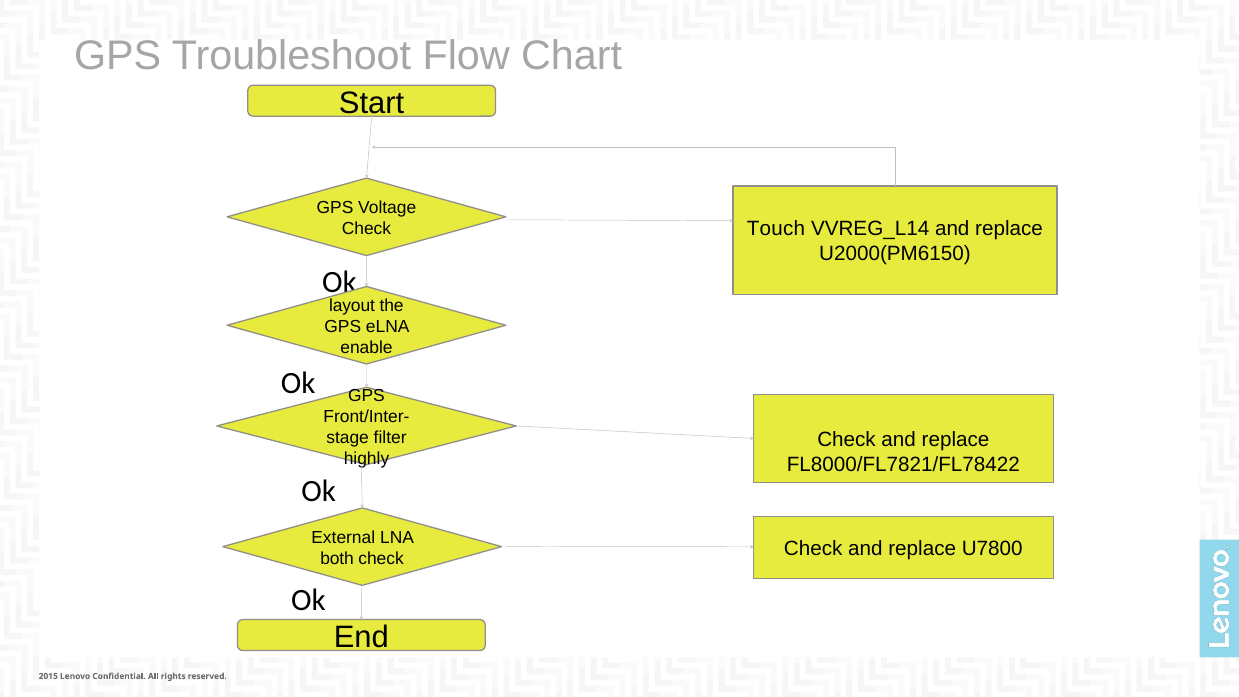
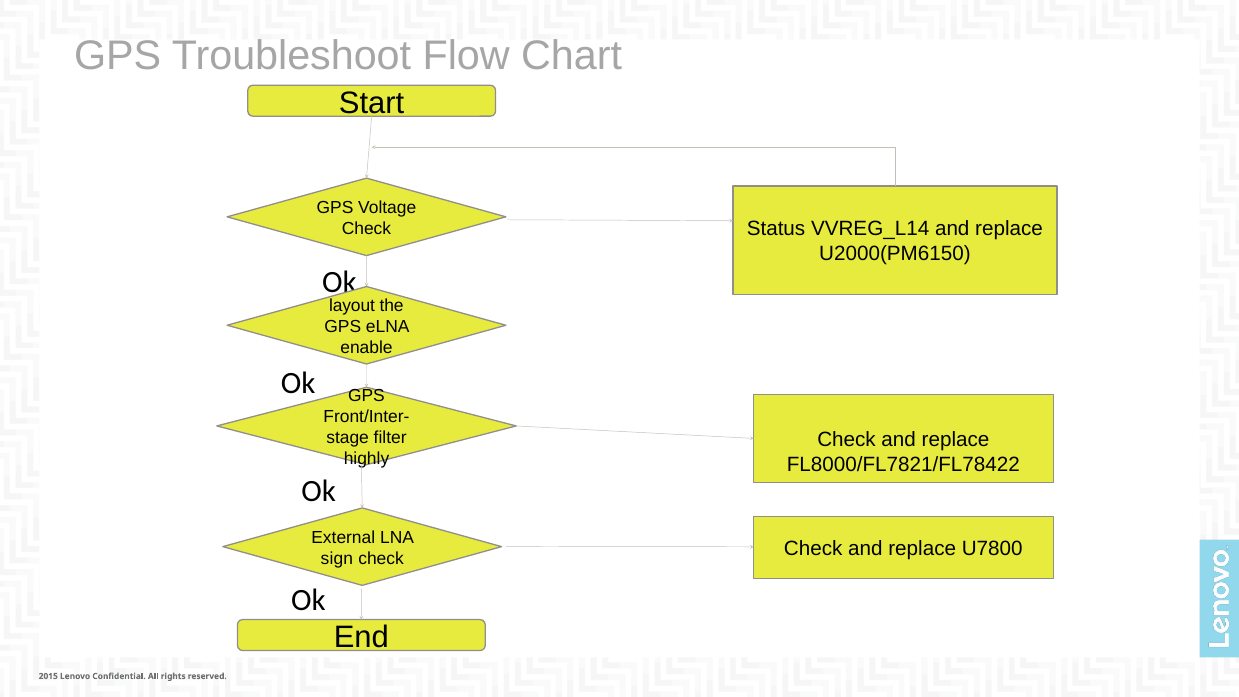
Touch: Touch -> Status
both: both -> sign
